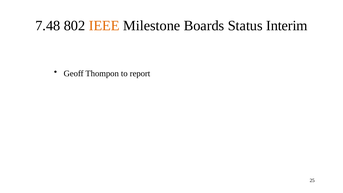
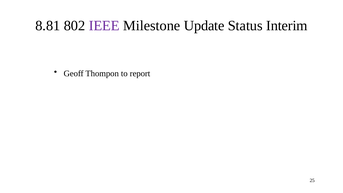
7.48: 7.48 -> 8.81
IEEE colour: orange -> purple
Boards: Boards -> Update
